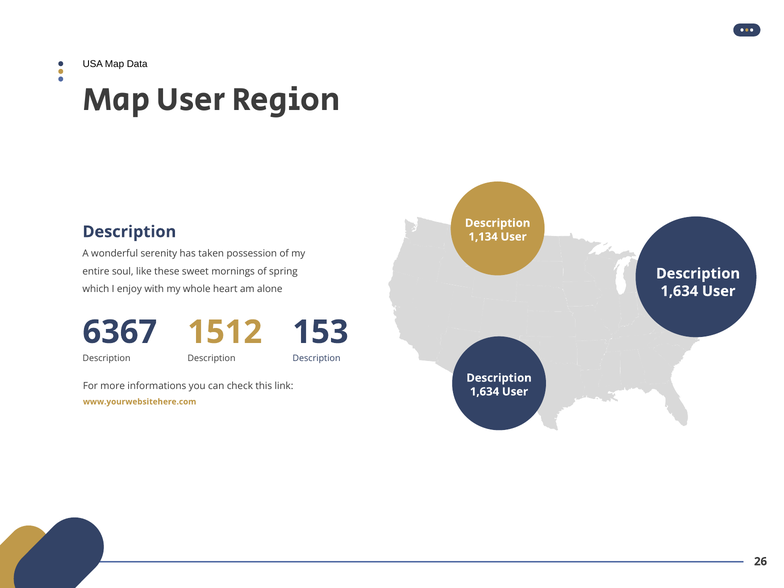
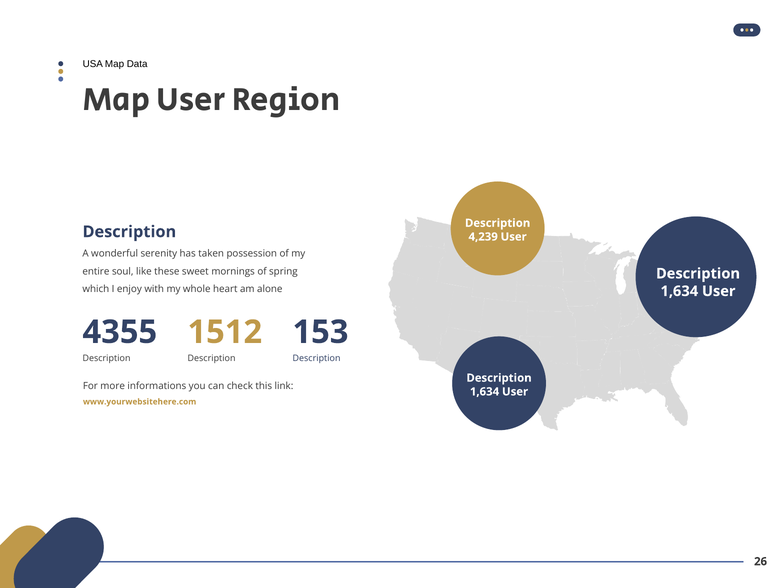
1,134: 1,134 -> 4,239
6367: 6367 -> 4355
